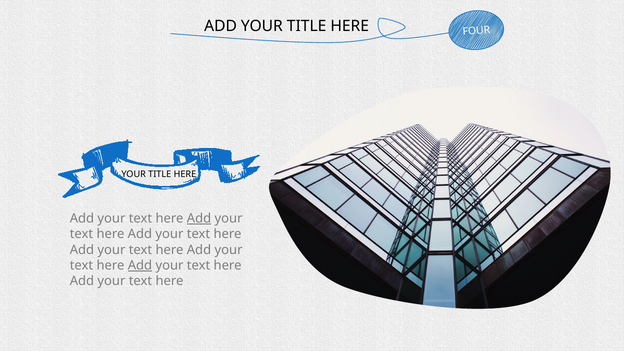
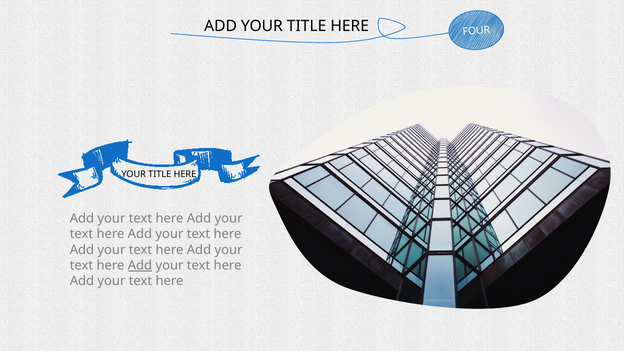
Add at (199, 219) underline: present -> none
